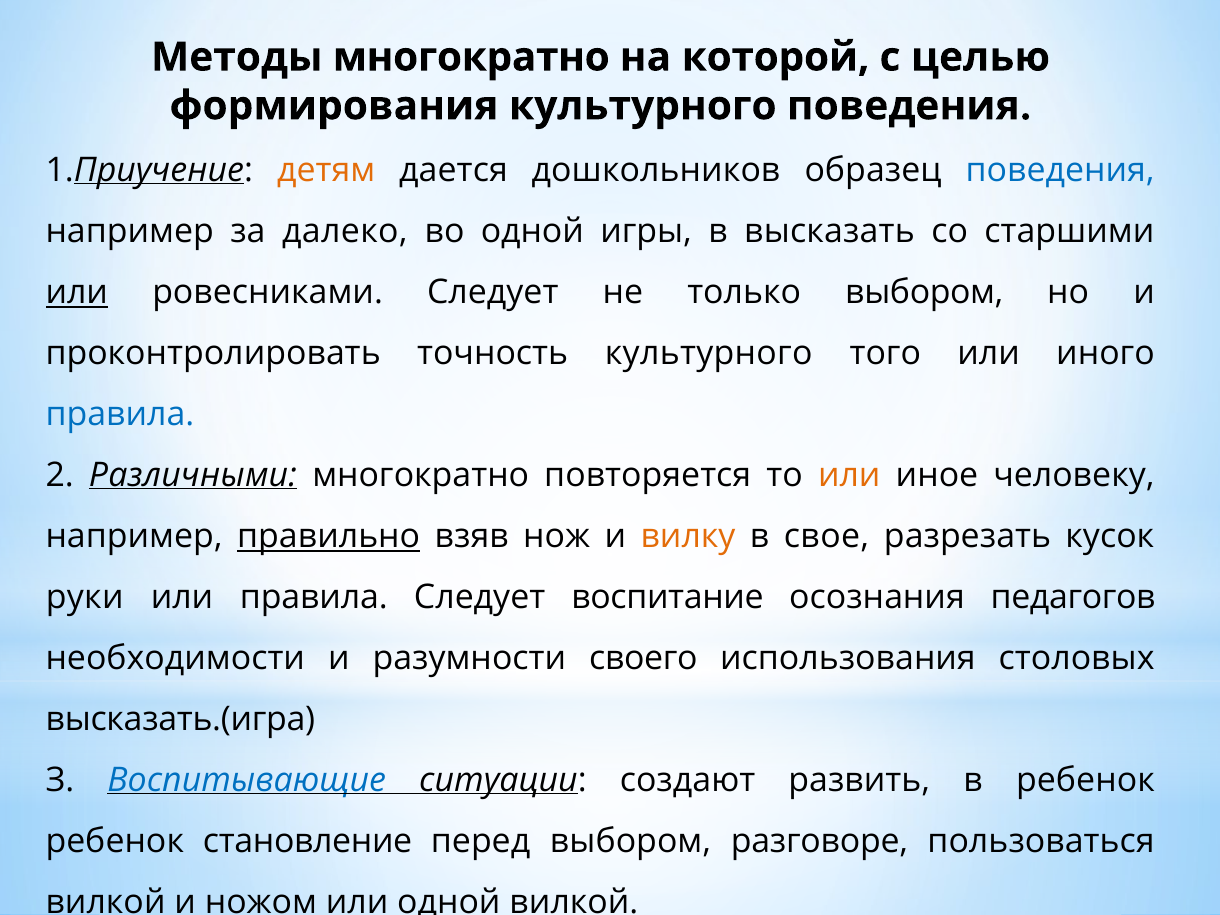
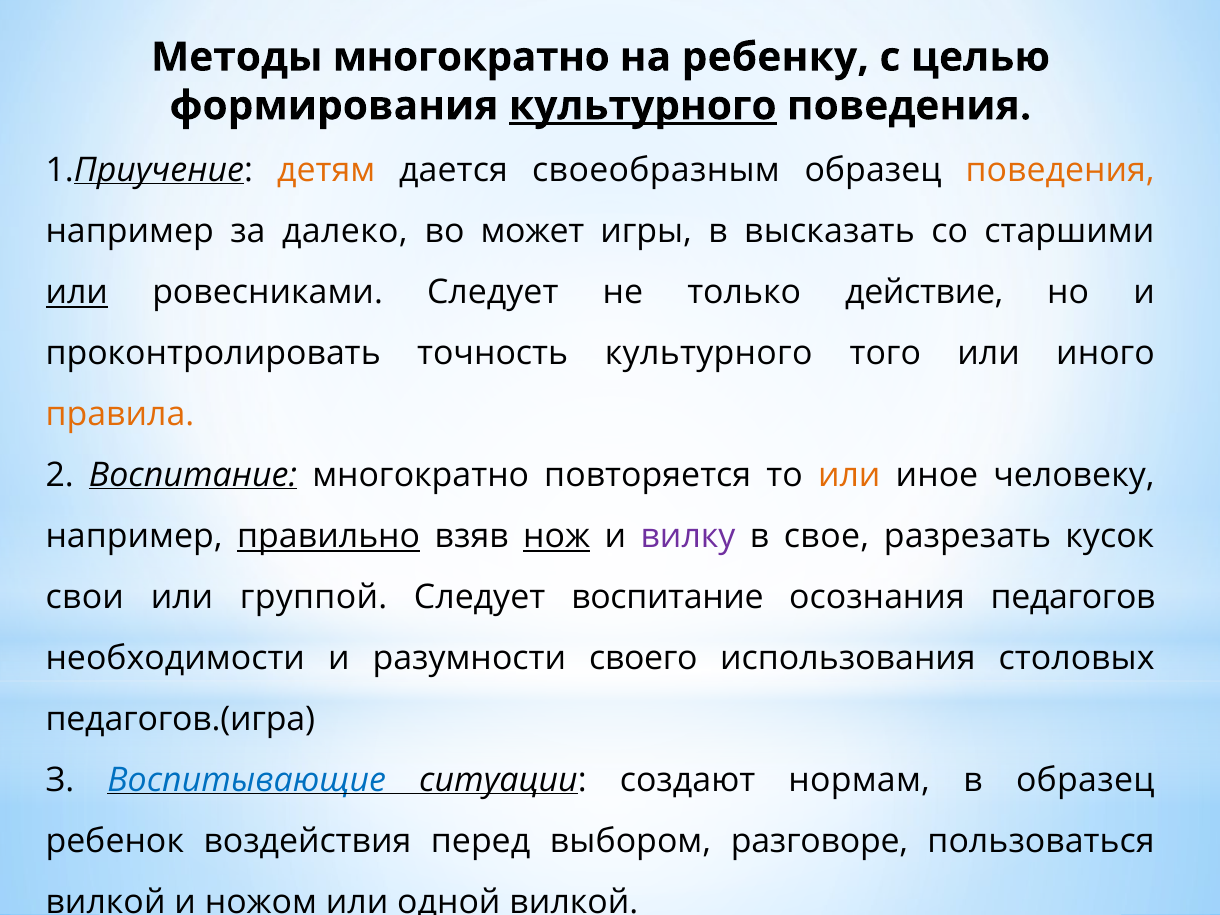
которой: которой -> ребенку
культурного at (643, 106) underline: none -> present
дается дошкольников: дошкольников -> своеобразным
поведения at (1060, 171) colour: blue -> orange
во одной: одной -> может
только выбором: выбором -> действие
правила at (120, 415) colour: blue -> orange
2 Различными: Различными -> Воспитание
нож underline: none -> present
вилку colour: orange -> purple
руки: руки -> свои
или правила: правила -> группой
высказать.(игра: высказать.(игра -> педагогов.(игра
развить: развить -> нормам
в ребенок: ребенок -> образец
становление: становление -> воздействия
